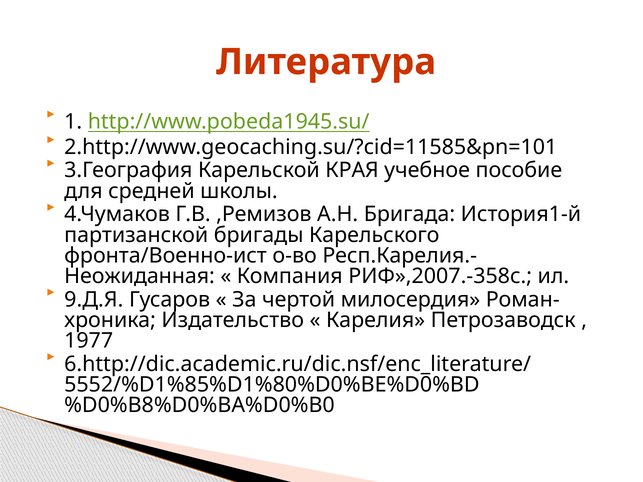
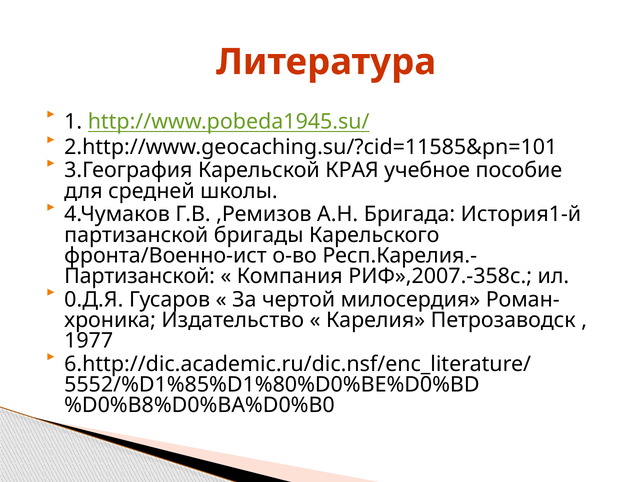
Неожиданная at (140, 276): Неожиданная -> Партизанской
9.Д.Я: 9.Д.Я -> 0.Д.Я
